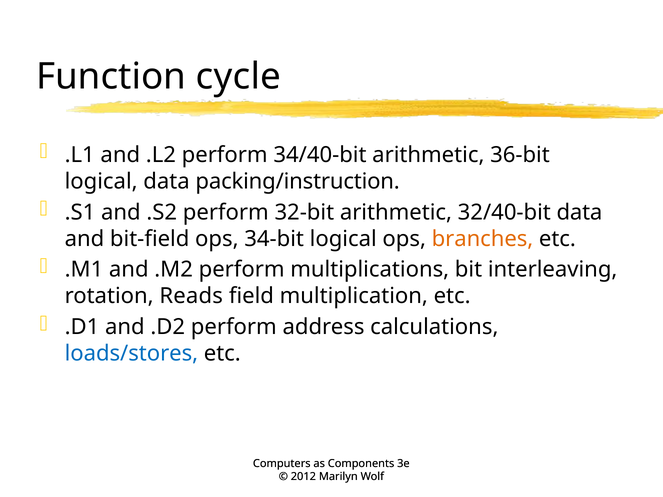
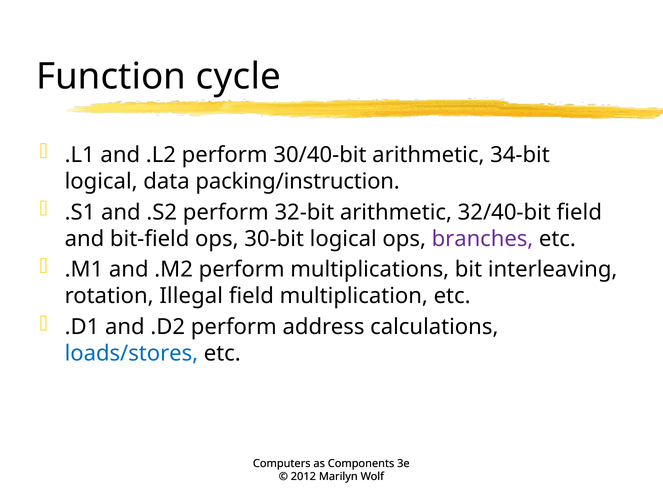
34/40-bit: 34/40-bit -> 30/40-bit
36-bit: 36-bit -> 34-bit
32/40-bit data: data -> field
34-bit: 34-bit -> 30-bit
branches colour: orange -> purple
Reads: Reads -> Illegal
